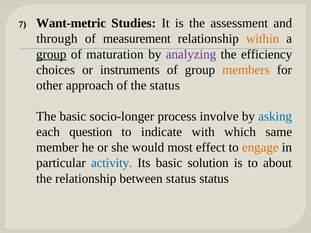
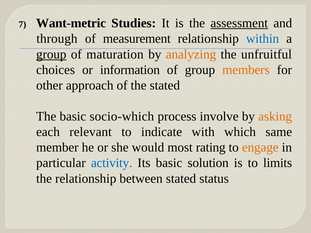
assessment underline: none -> present
within colour: orange -> blue
analyzing colour: purple -> orange
efficiency: efficiency -> unfruitful
instruments: instruments -> information
the status: status -> stated
socio-longer: socio-longer -> socio-which
asking colour: blue -> orange
question: question -> relevant
effect: effect -> rating
about: about -> limits
between status: status -> stated
